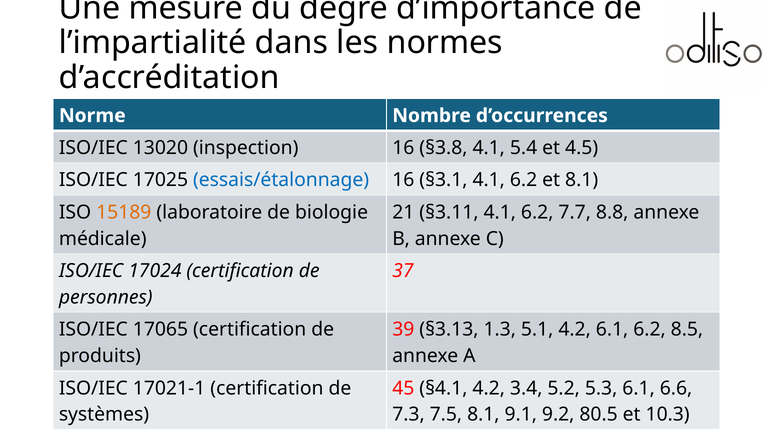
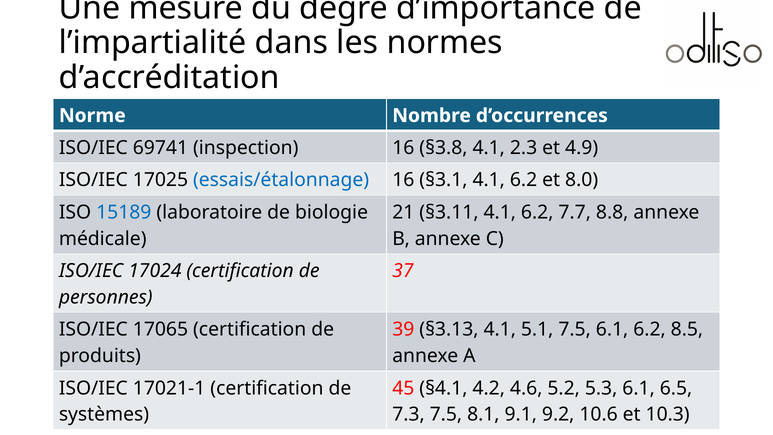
13020: 13020 -> 69741
5.4: 5.4 -> 2.3
4.5: 4.5 -> 4.9
et 8.1: 8.1 -> 8.0
15189 colour: orange -> blue
§3.13 1.3: 1.3 -> 4.1
5.1 4.2: 4.2 -> 7.5
3.4: 3.4 -> 4.6
6.6: 6.6 -> 6.5
80.5: 80.5 -> 10.6
